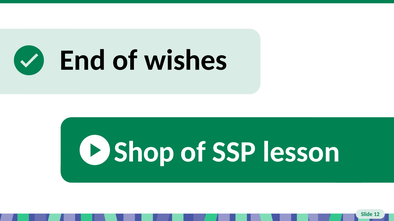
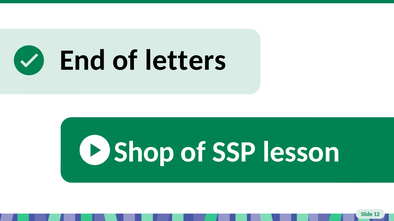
wishes: wishes -> letters
